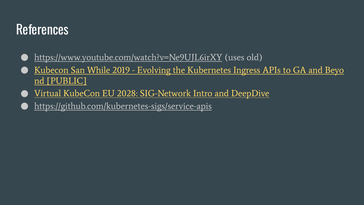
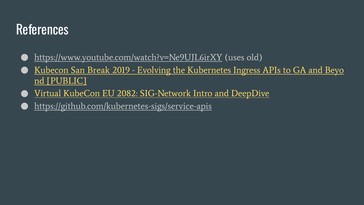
While: While -> Break
2028: 2028 -> 2082
